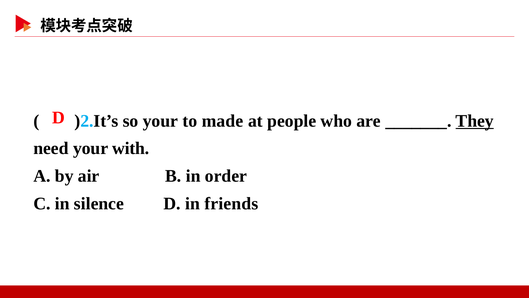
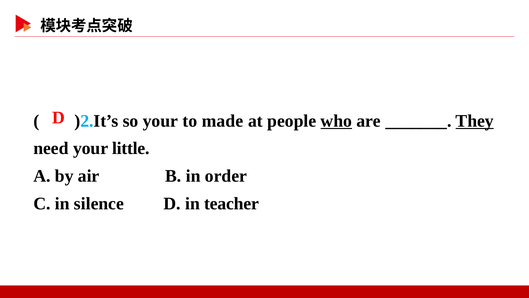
who underline: none -> present
with: with -> little
friends: friends -> teacher
